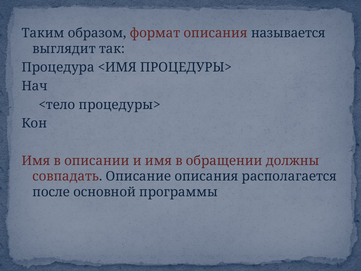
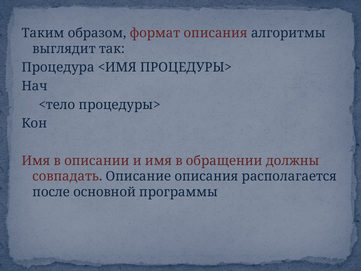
называется: называется -> алгоритмы
